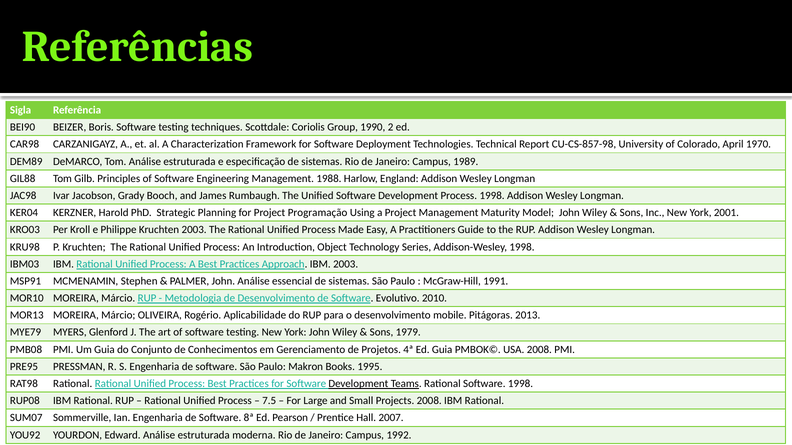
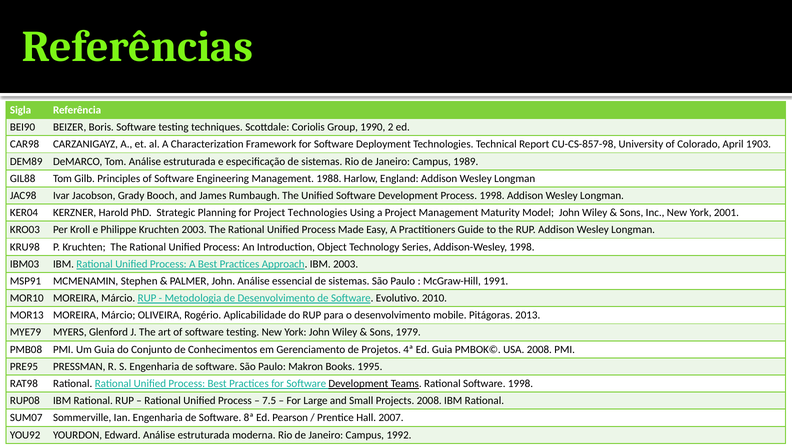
1970: 1970 -> 1903
Project Programação: Programação -> Technologies
